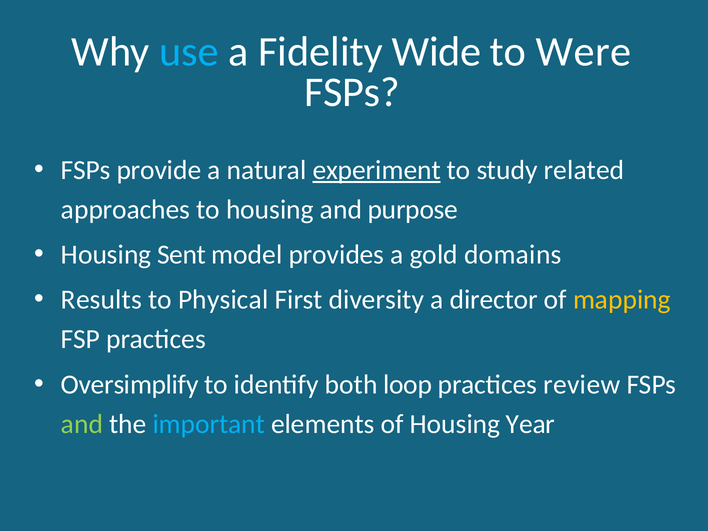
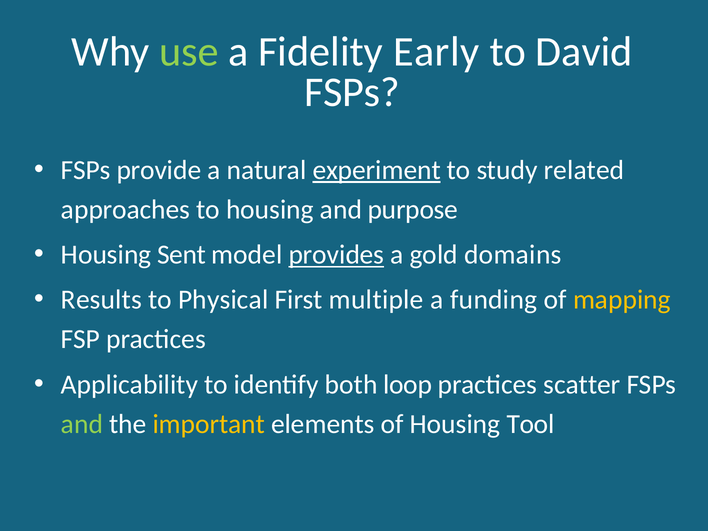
use colour: light blue -> light green
Wide: Wide -> Early
Were: Were -> David
provides underline: none -> present
diversity: diversity -> multiple
director: director -> funding
Oversimplify: Oversimplify -> Applicability
review: review -> scatter
important colour: light blue -> yellow
Year: Year -> Tool
